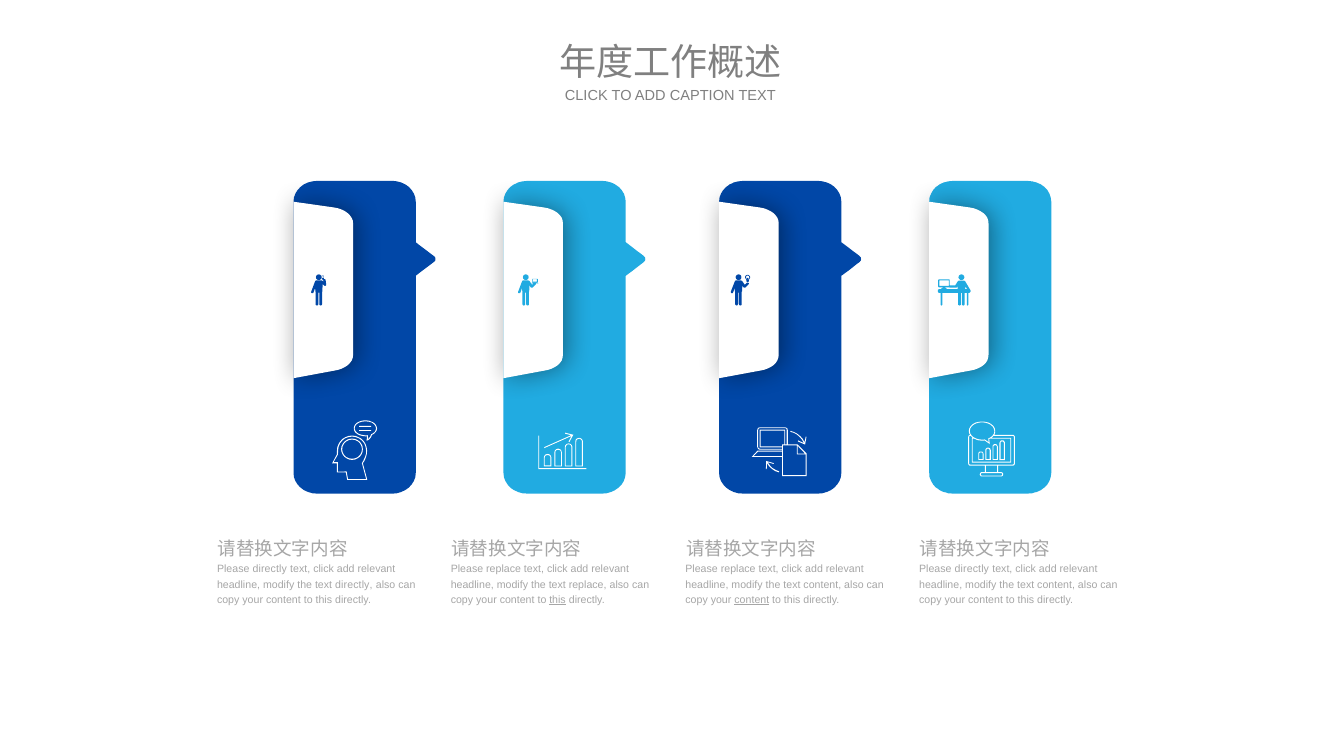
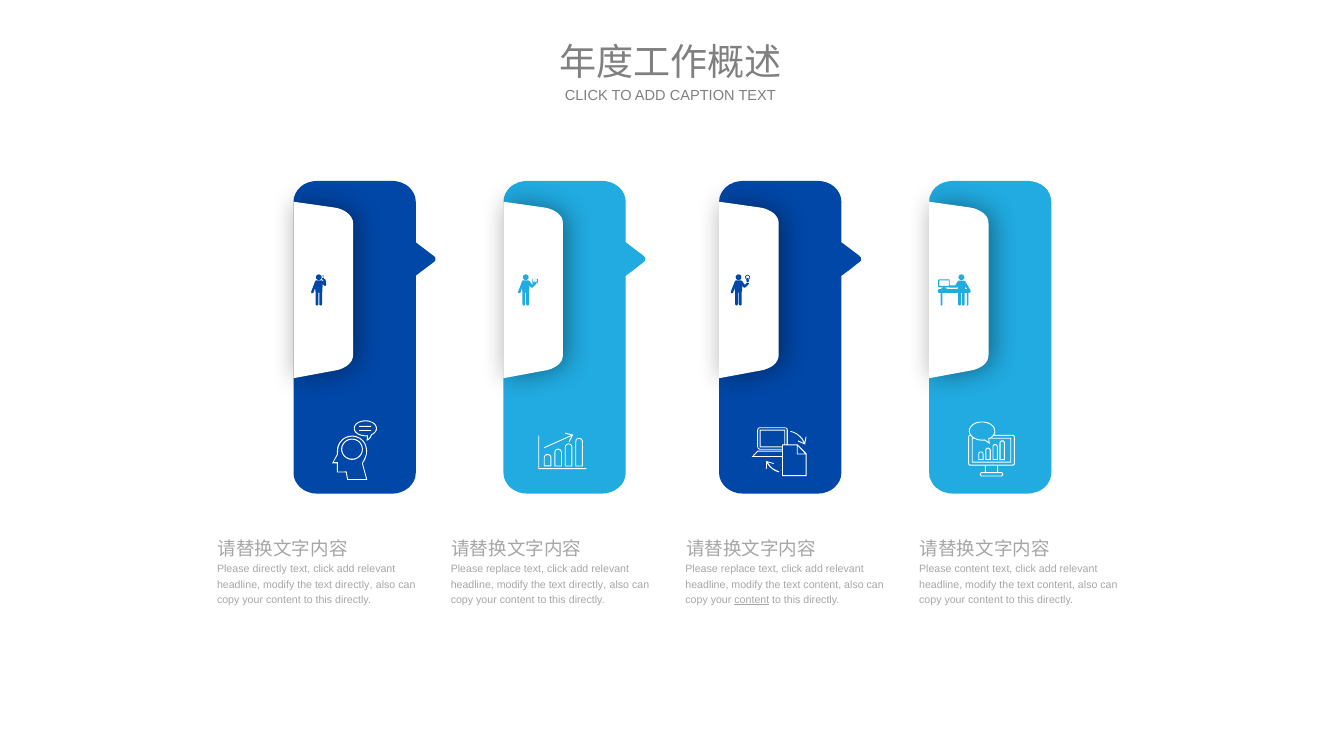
directly at (972, 570): directly -> content
replace at (588, 585): replace -> directly
this at (558, 600) underline: present -> none
